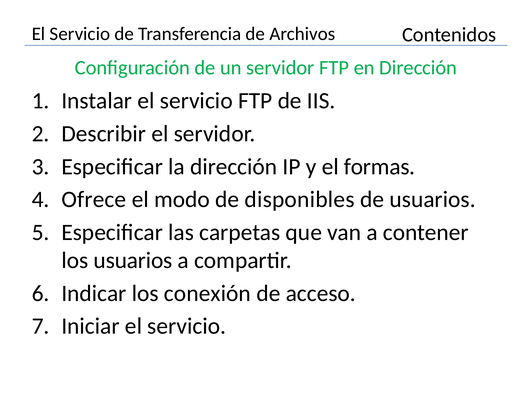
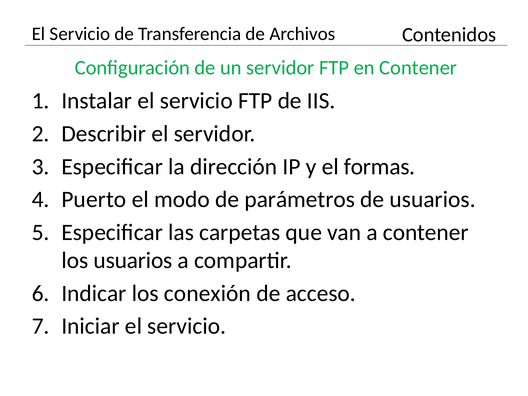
en Dirección: Dirección -> Contener
Ofrece: Ofrece -> Puerto
disponibles: disponibles -> parámetros
